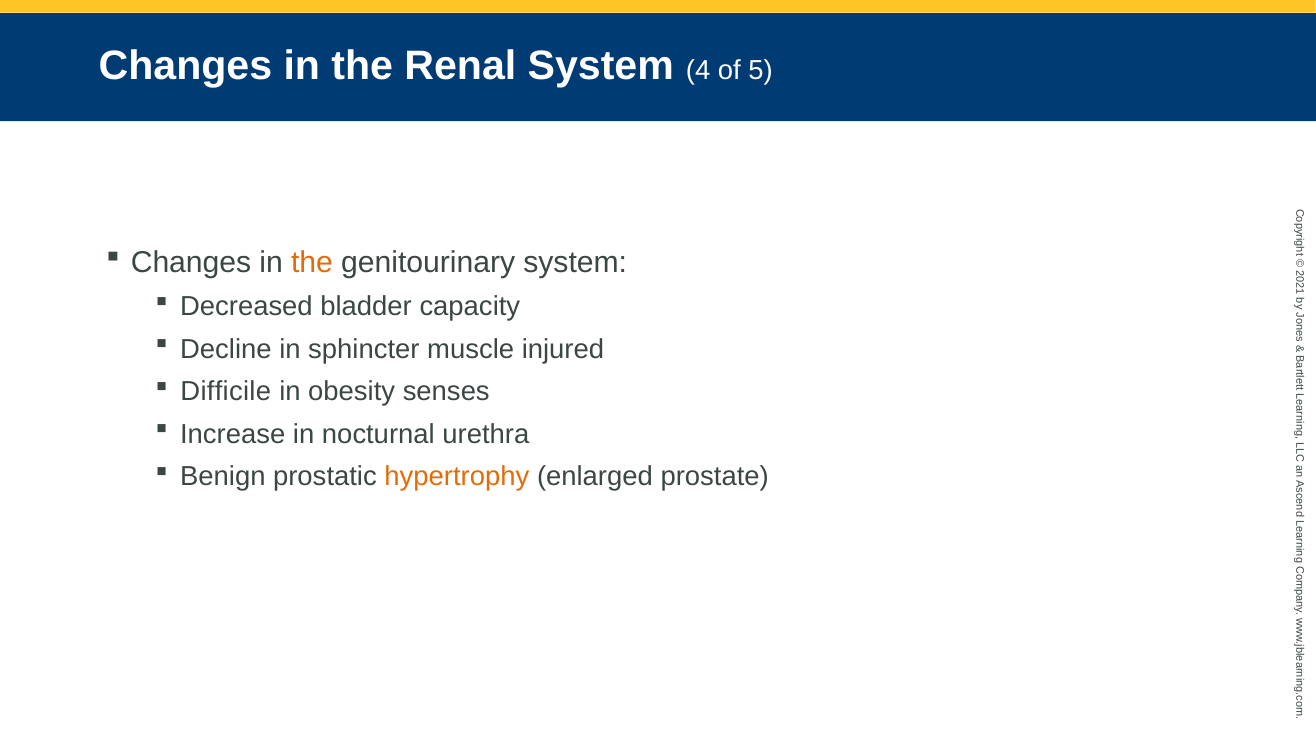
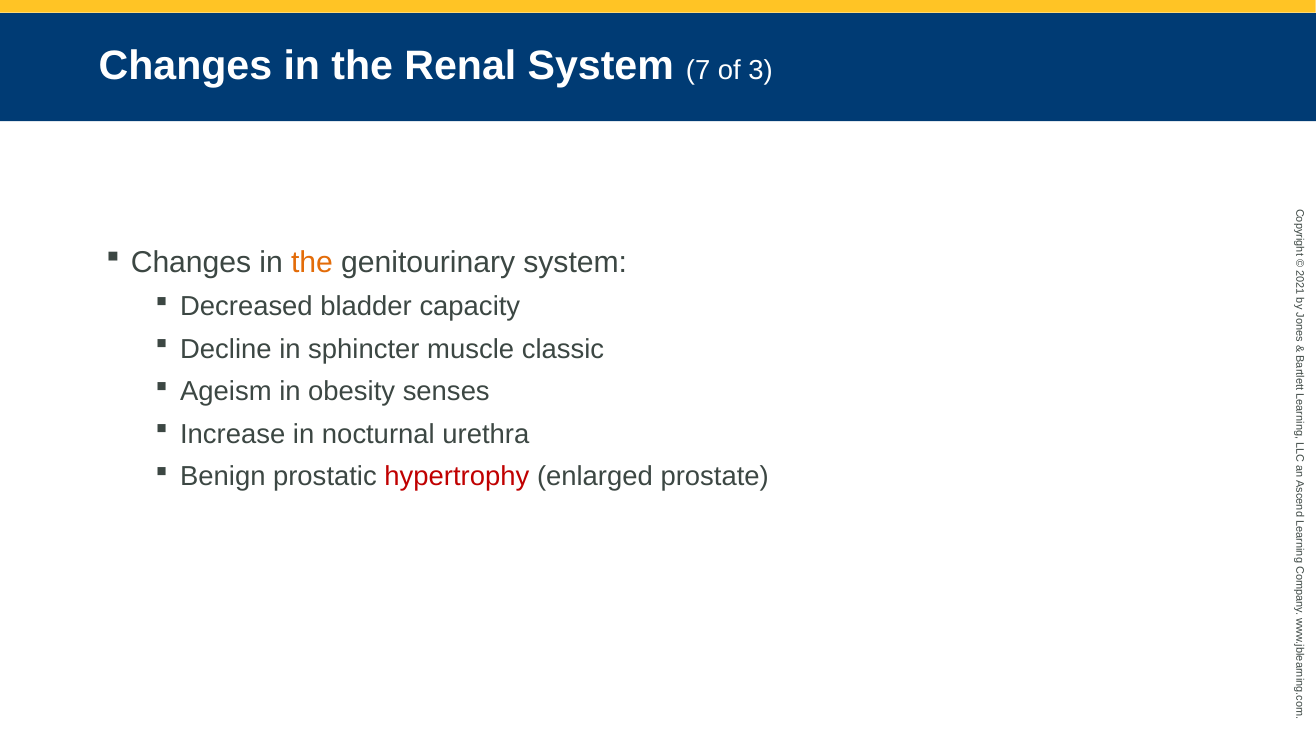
4: 4 -> 7
5: 5 -> 3
injured: injured -> classic
Difficile: Difficile -> Ageism
hypertrophy colour: orange -> red
